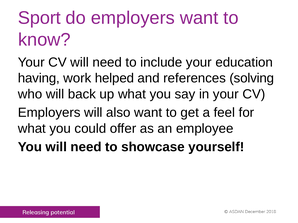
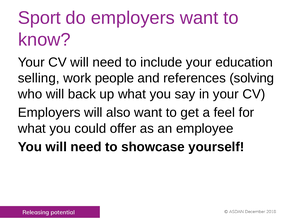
having: having -> selling
helped: helped -> people
